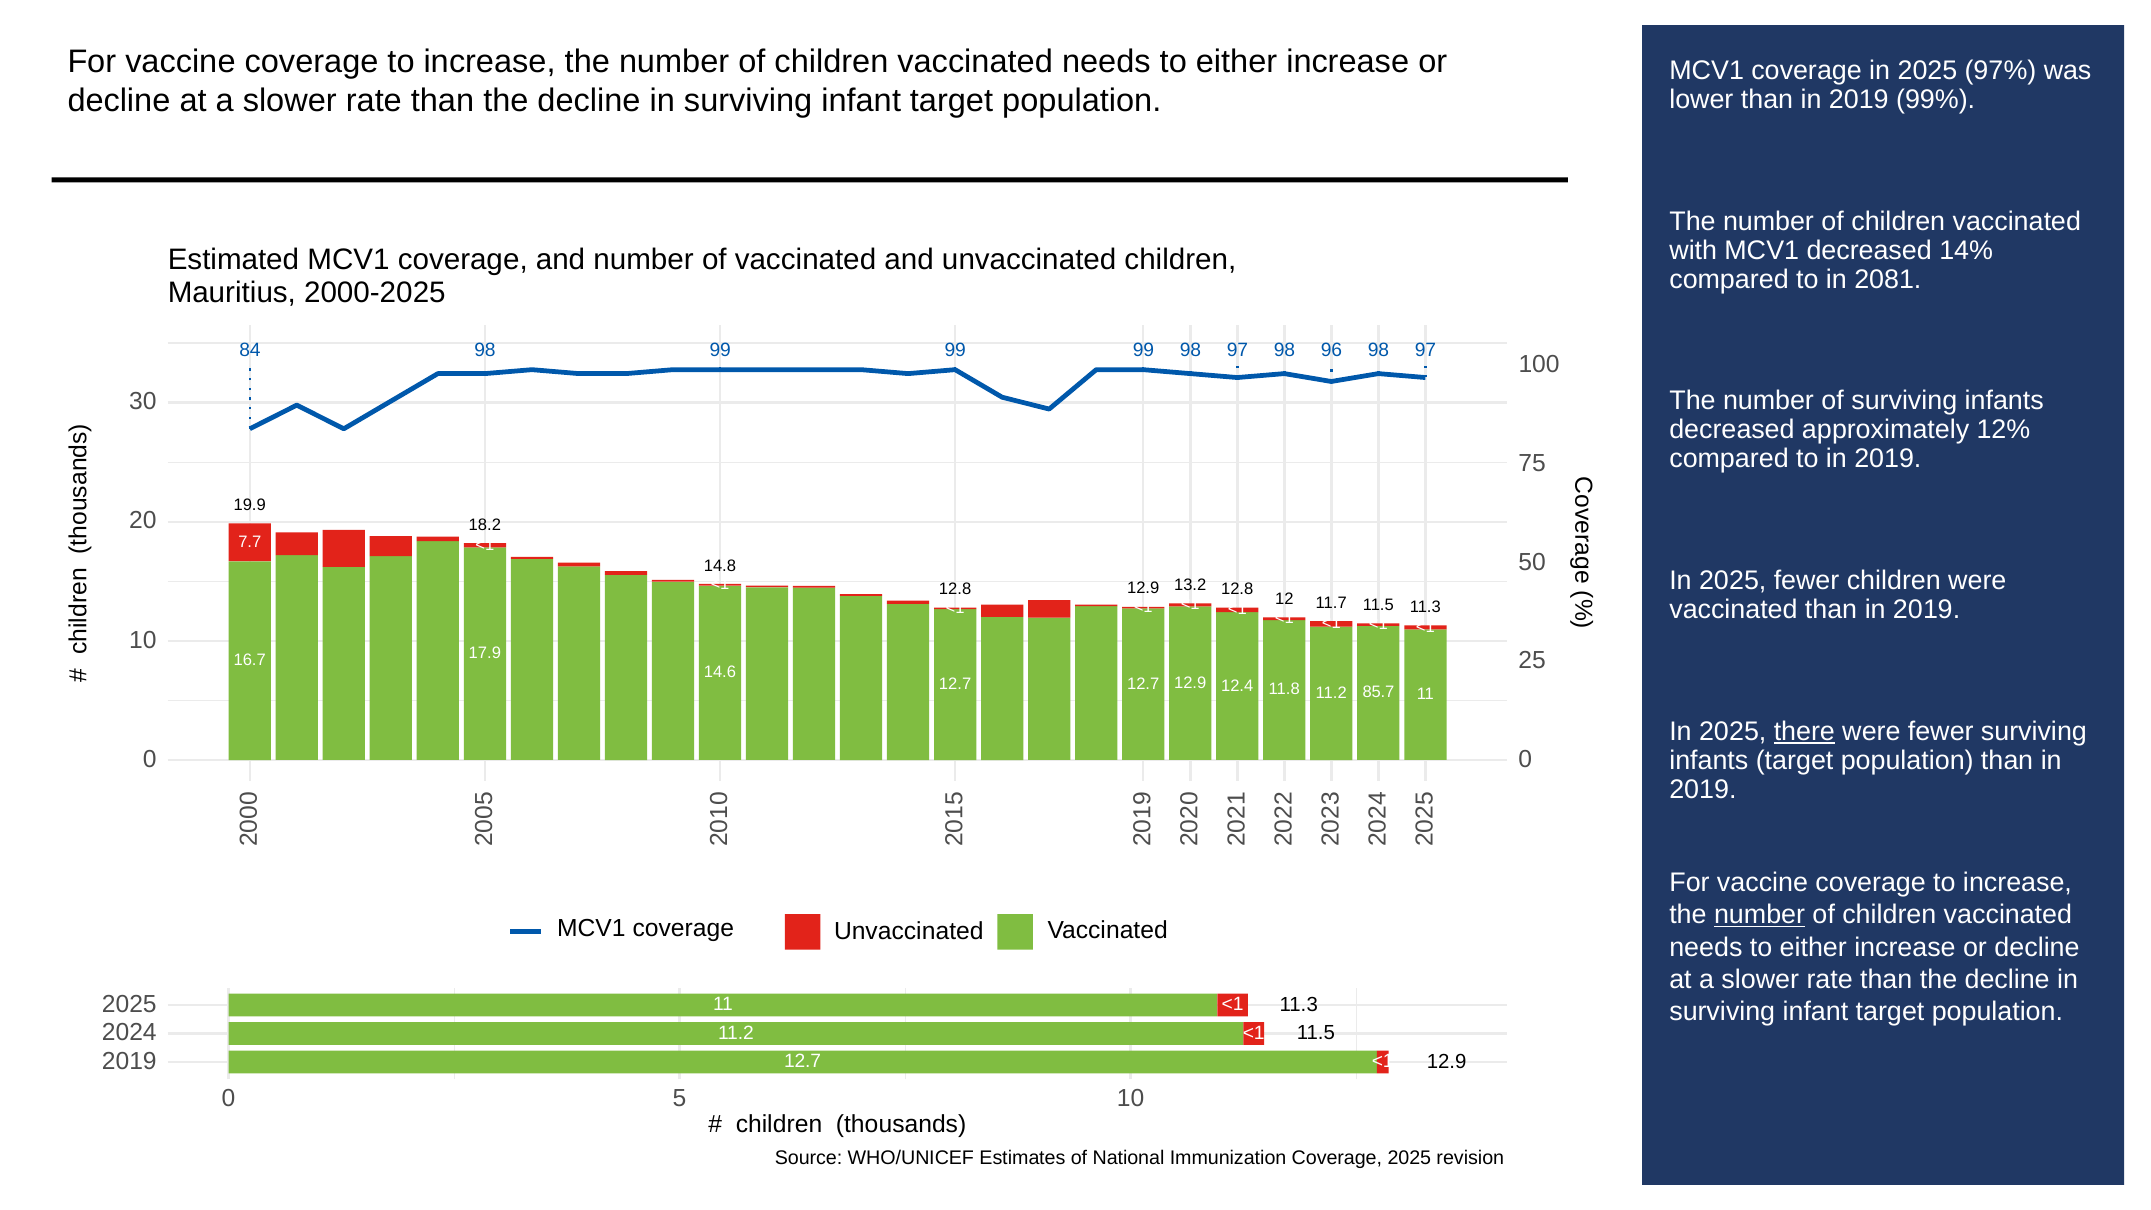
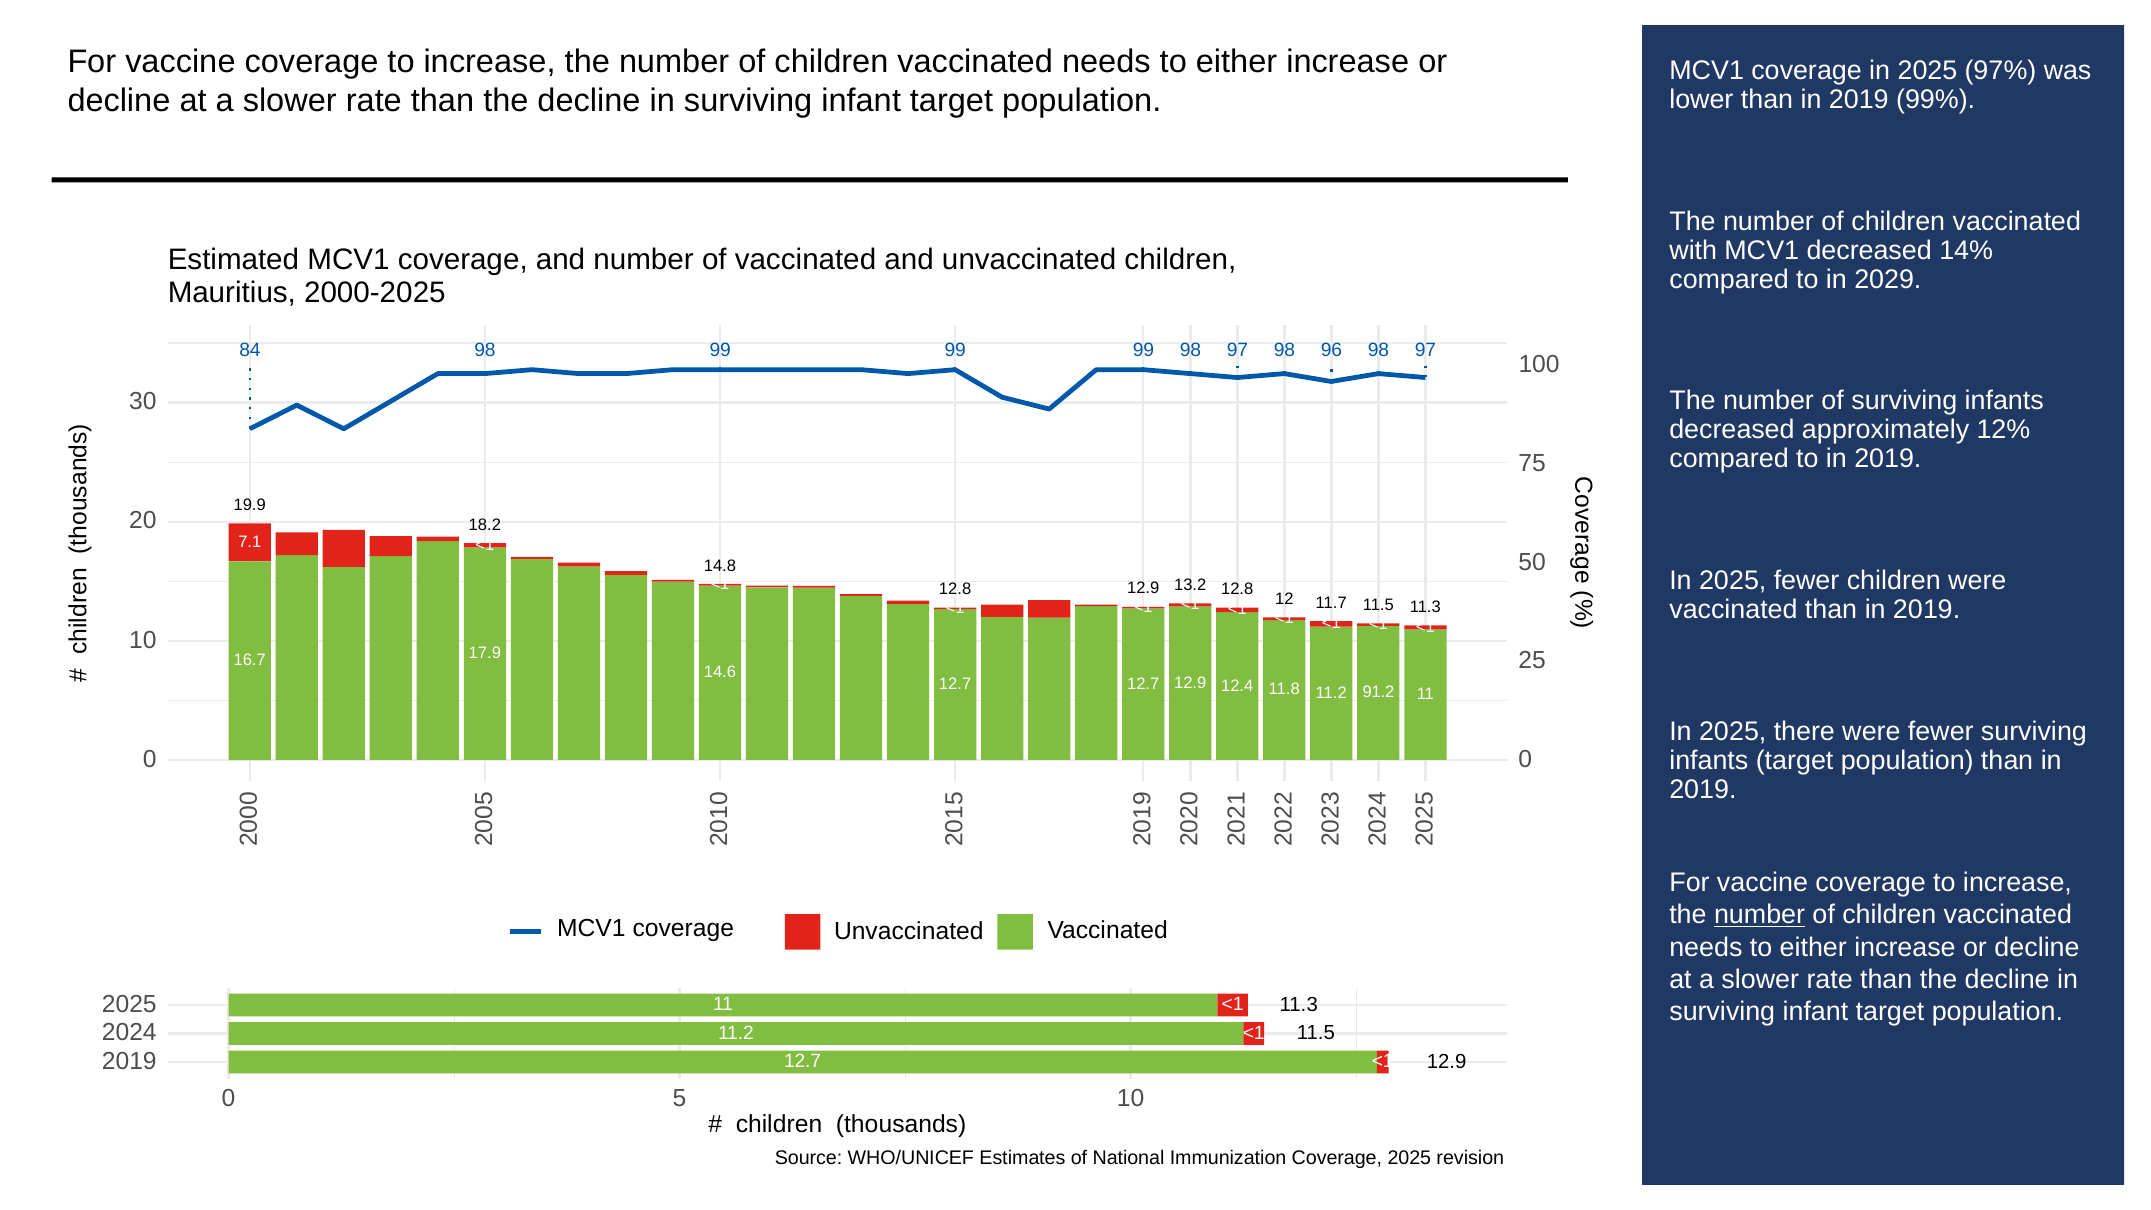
2081: 2081 -> 2029
7.7: 7.7 -> 7.1
85.7: 85.7 -> 91.2
there underline: present -> none
